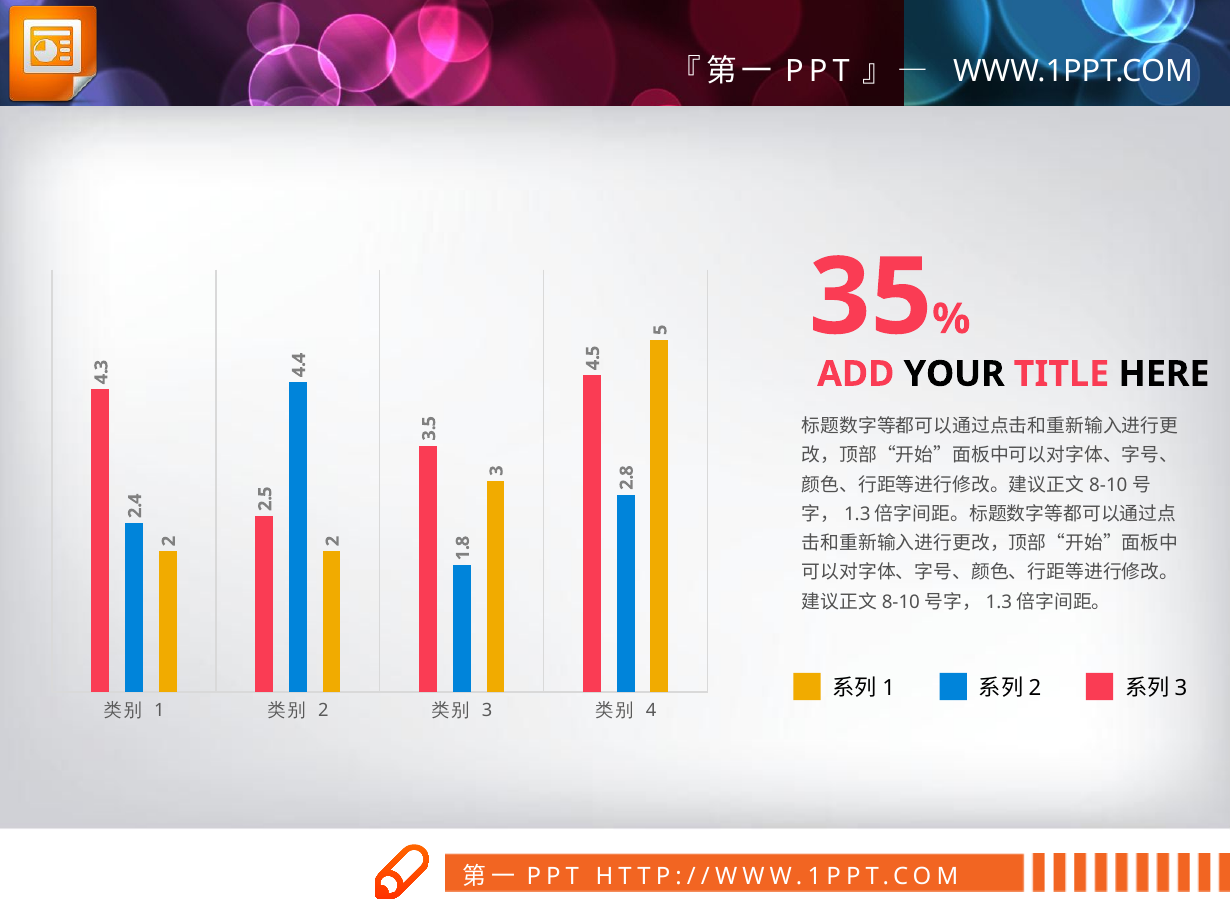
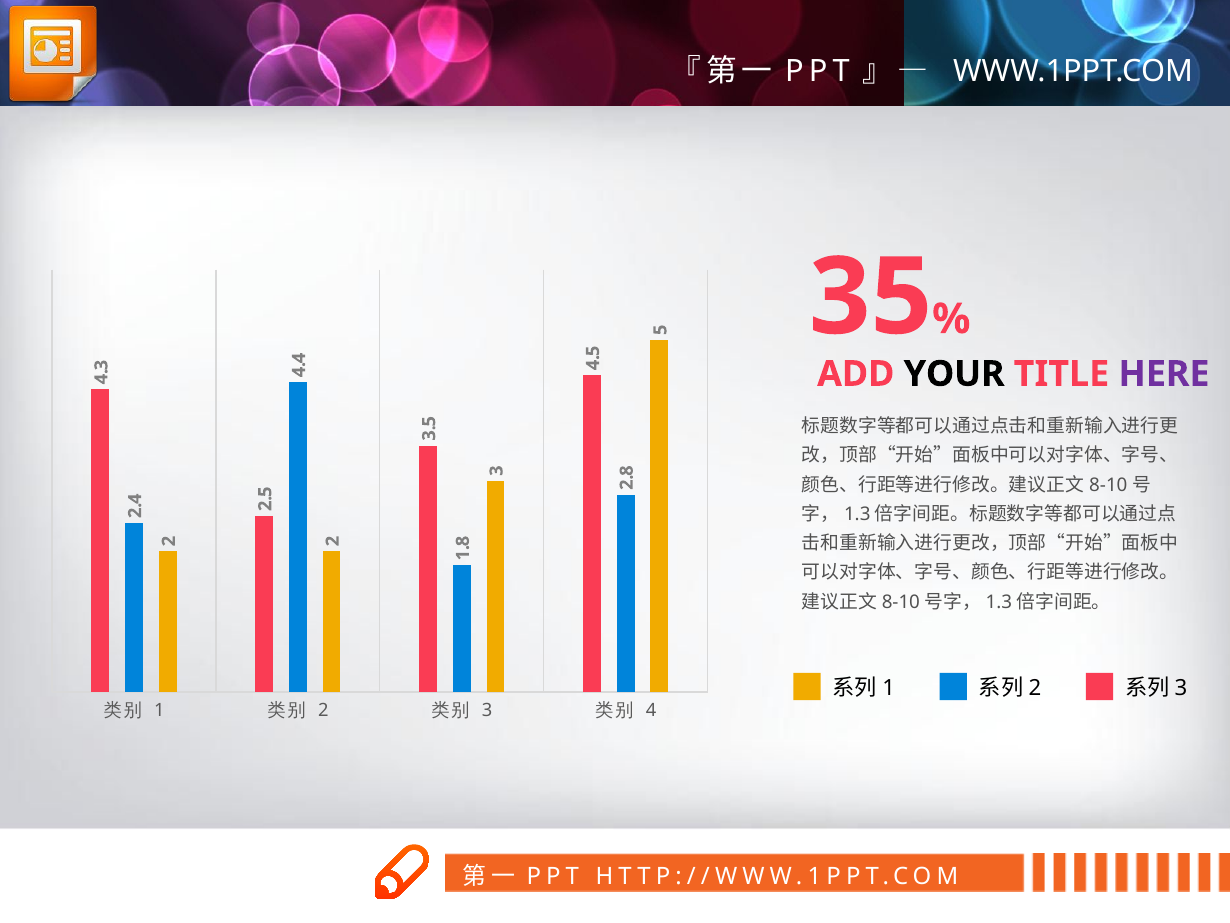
HERE colour: black -> purple
